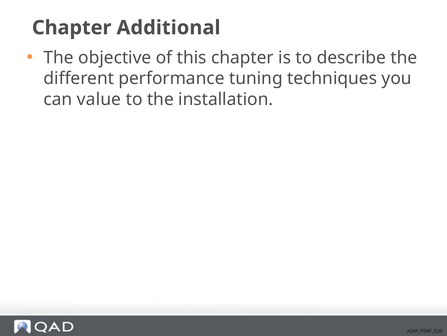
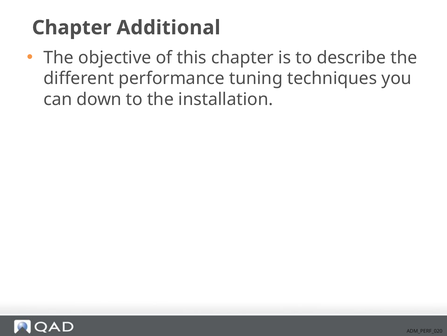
value: value -> down
